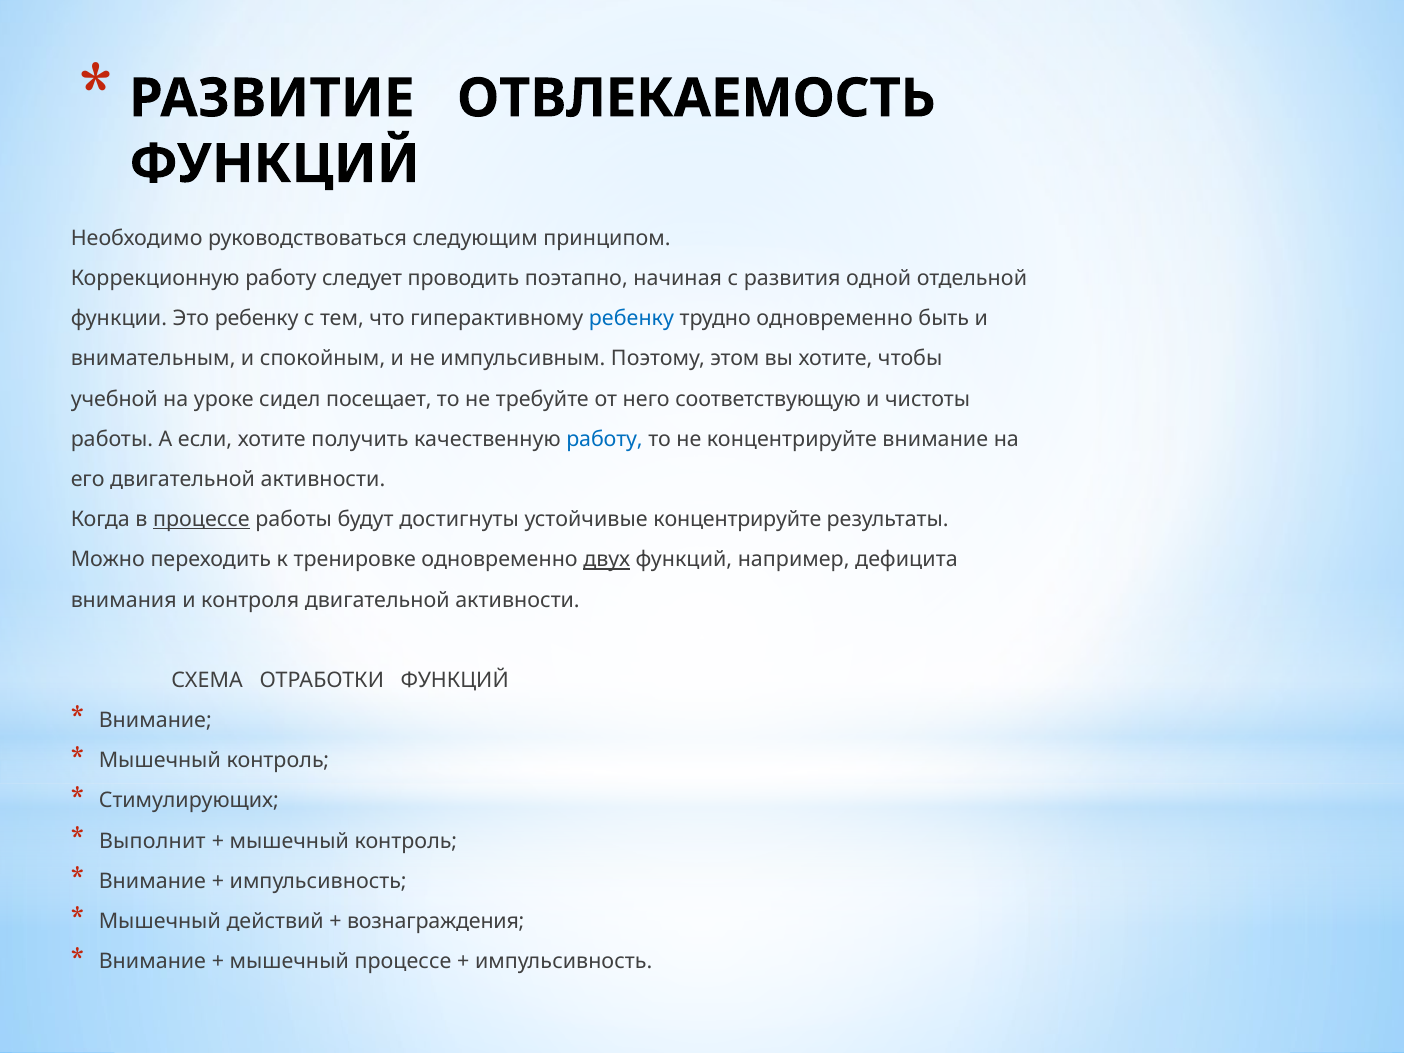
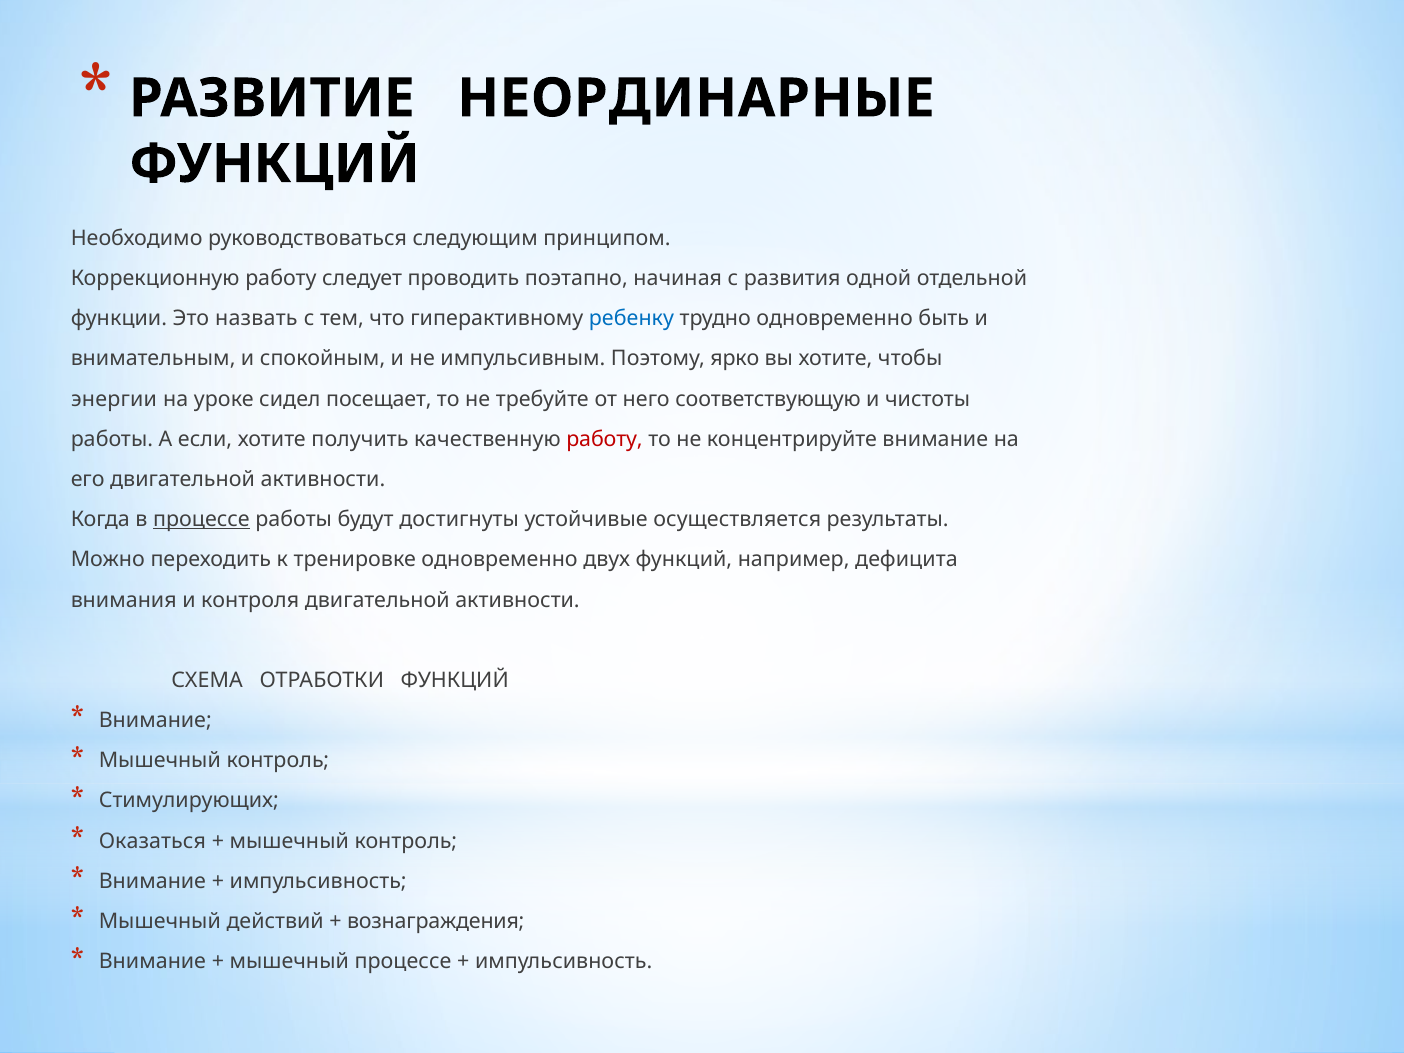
ОТВЛЕКАЕМОСТЬ: ОТВЛЕКАЕМОСТЬ -> НЕОРДИНАРНЫЕ
Это ребенку: ребенку -> назвать
этом: этом -> ярко
учебной: учебной -> энергии
работу at (605, 439) colour: blue -> red
устойчивые концентрируйте: концентрируйте -> осуществляется
двух underline: present -> none
Выполнит: Выполнит -> Оказаться
